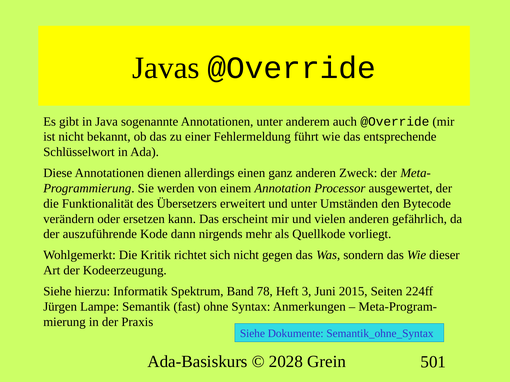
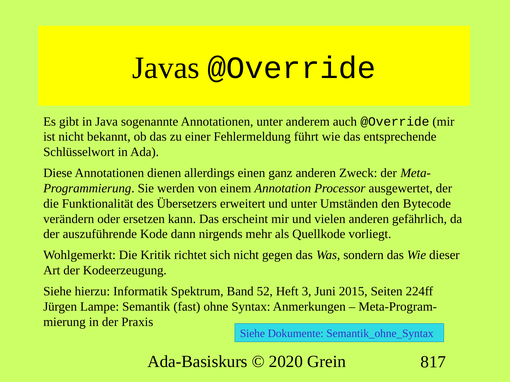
78: 78 -> 52
2028: 2028 -> 2020
501: 501 -> 817
